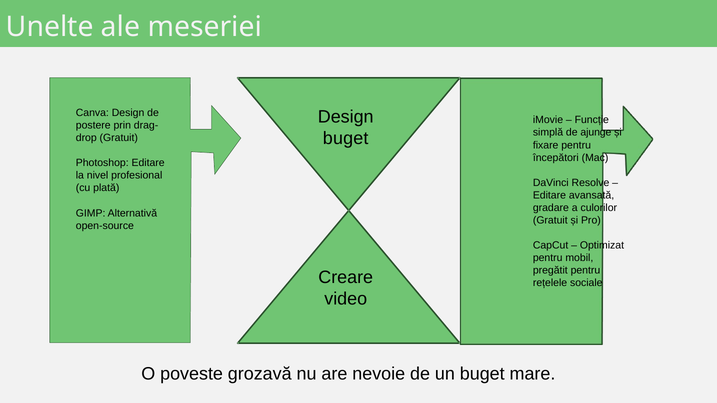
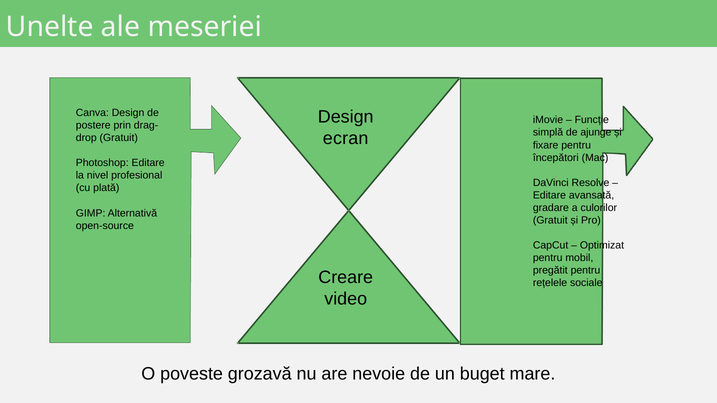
buget at (346, 138): buget -> ecran
